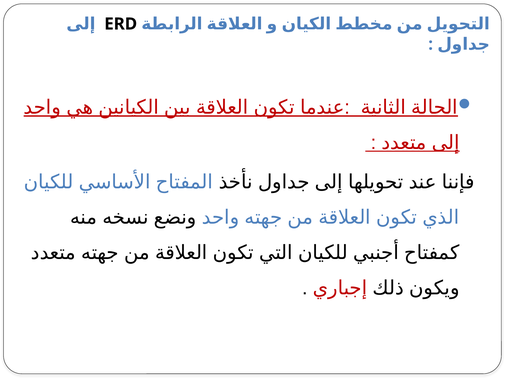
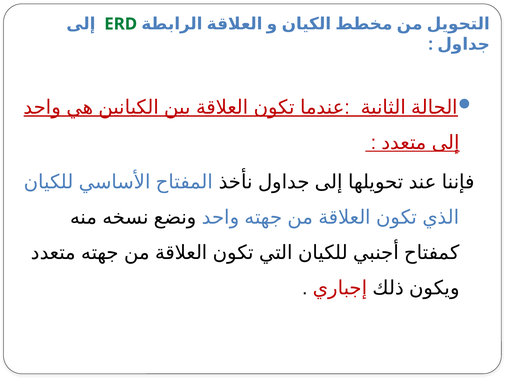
ERD colour: black -> green
